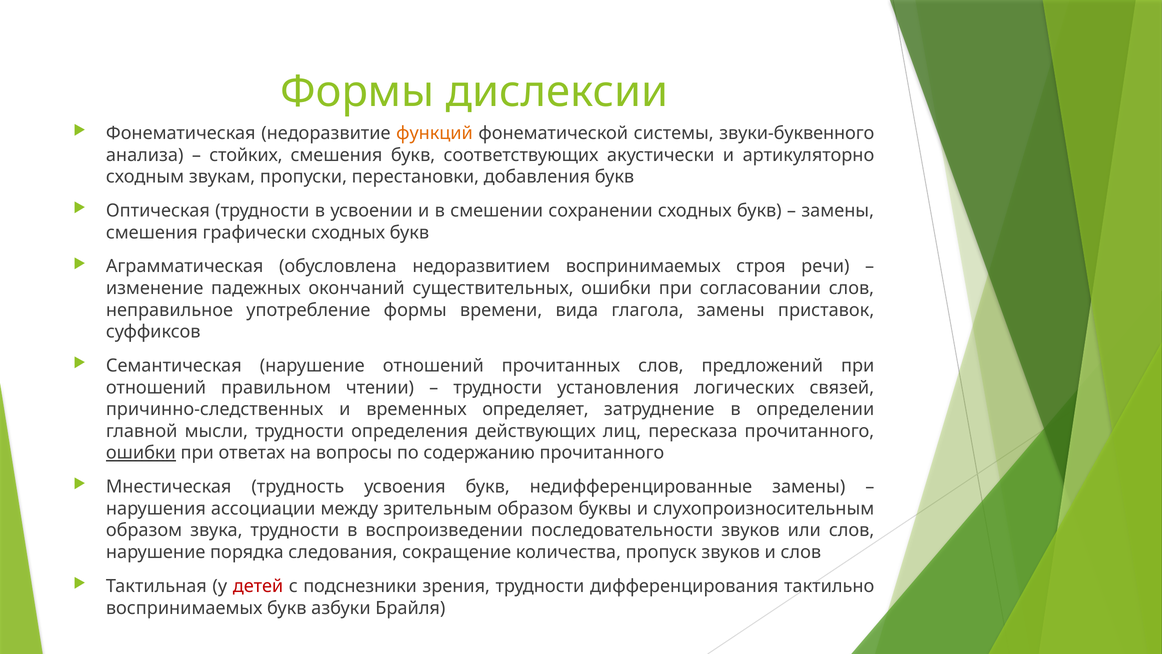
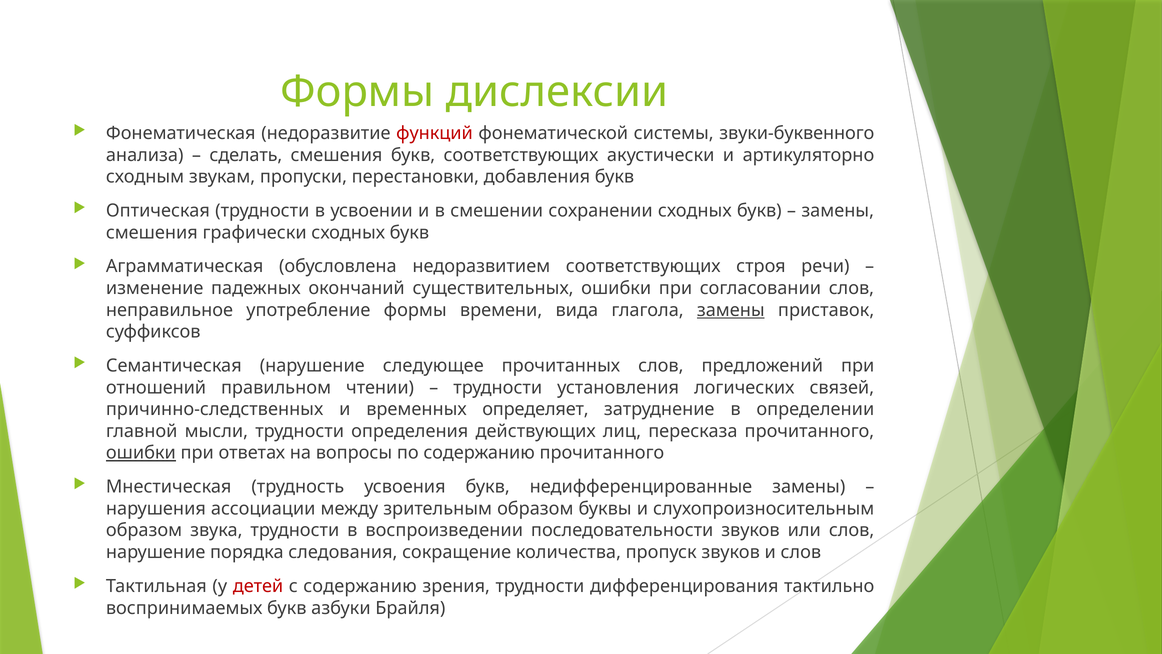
функций colour: orange -> red
стойких: стойких -> сделать
недоразвитием воспринимаемых: воспринимаемых -> соответствующих
замены at (731, 310) underline: none -> present
нарушение отношений: отношений -> следующее
с подснезники: подснезники -> содержанию
